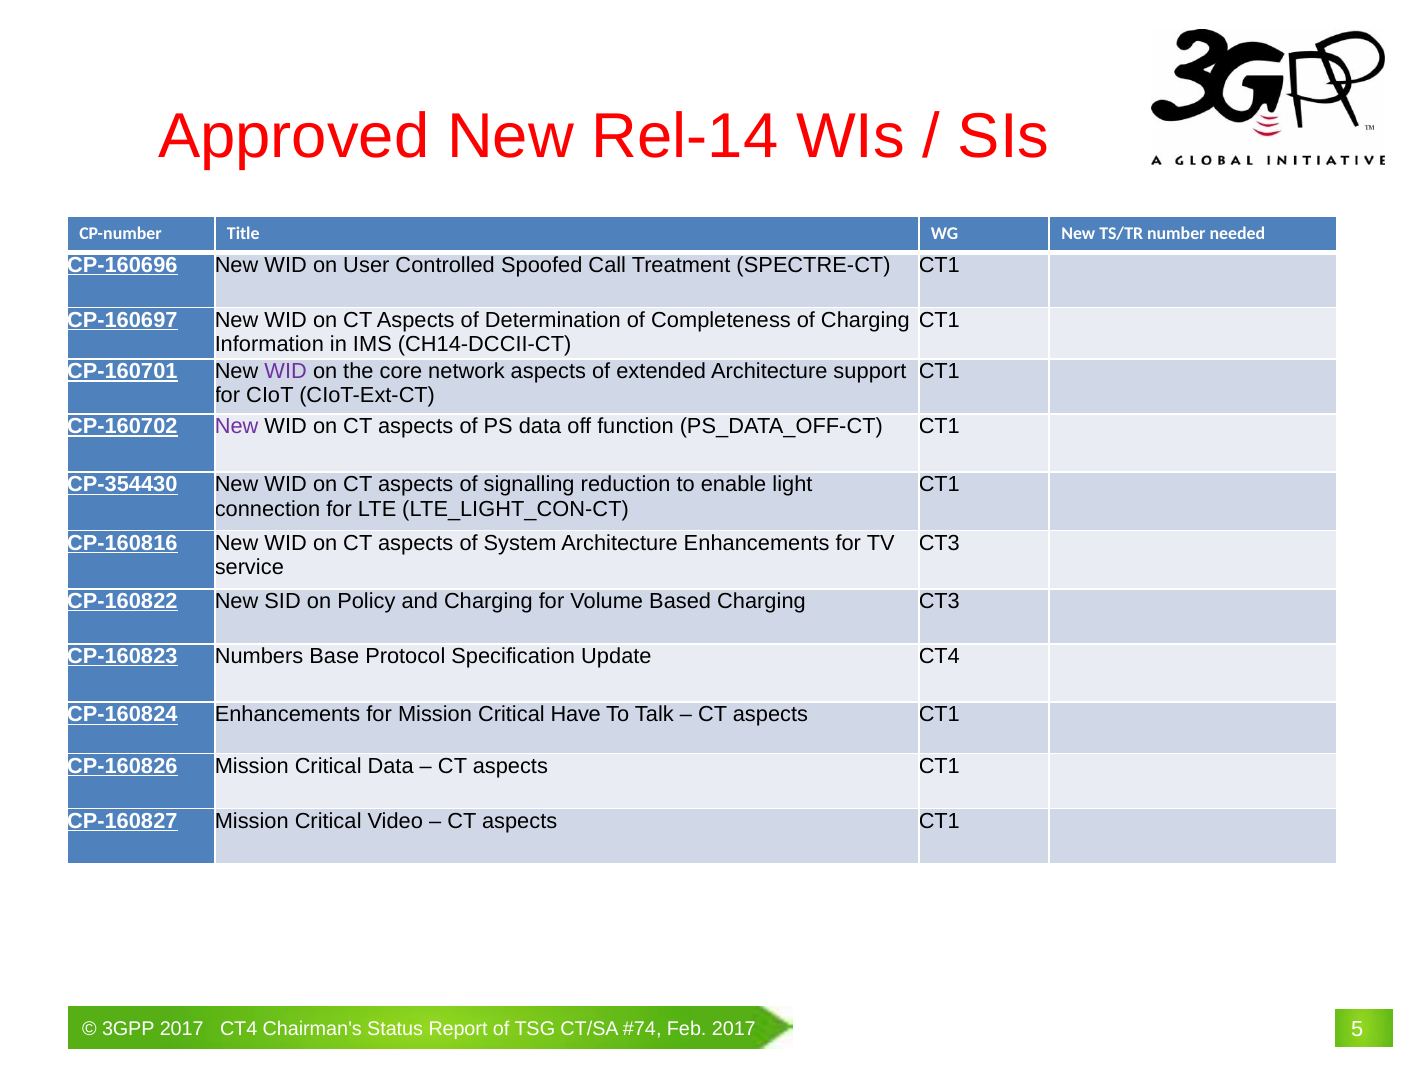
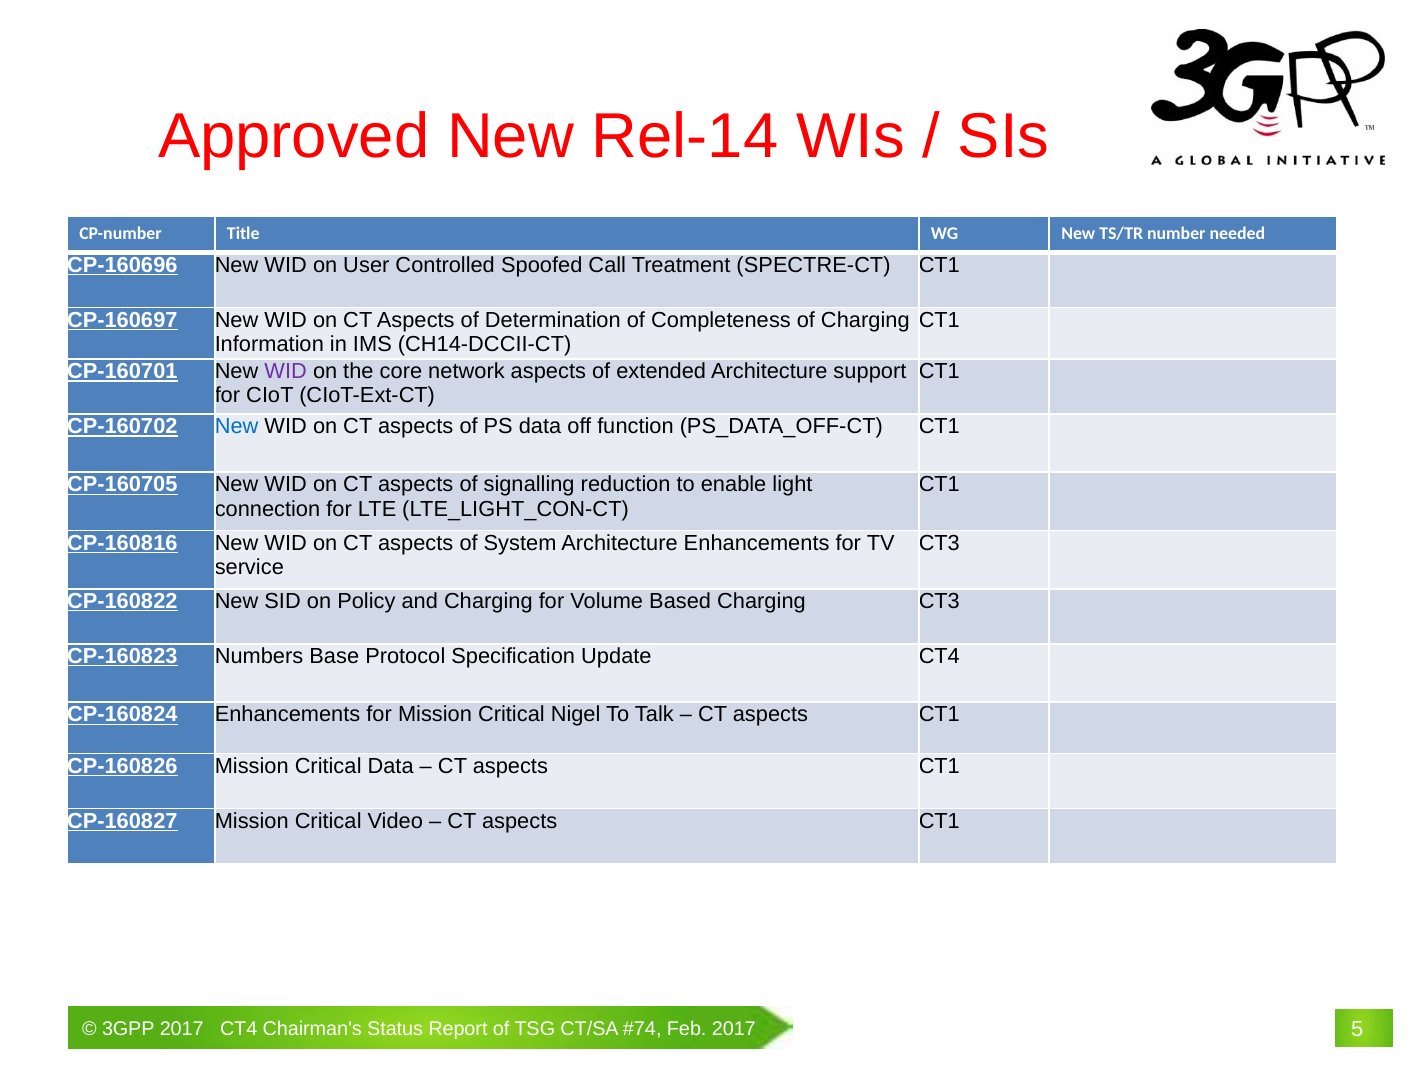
New at (237, 427) colour: purple -> blue
CP-354430: CP-354430 -> CP-160705
Have: Have -> Nigel
